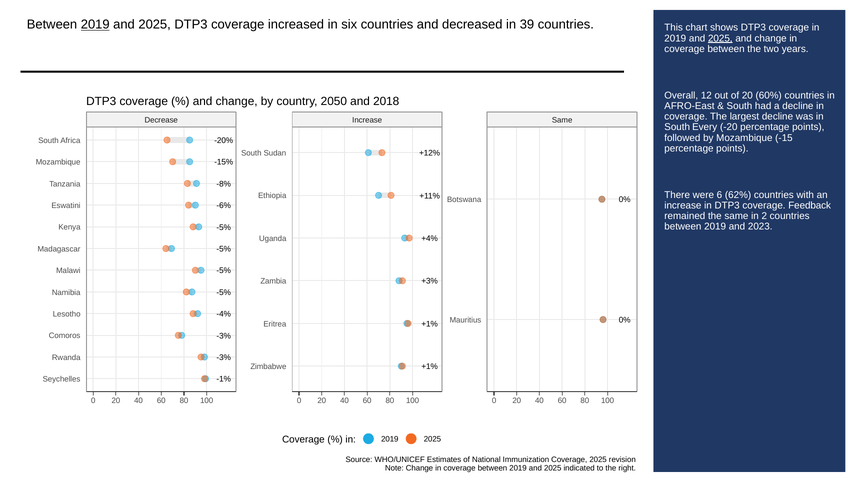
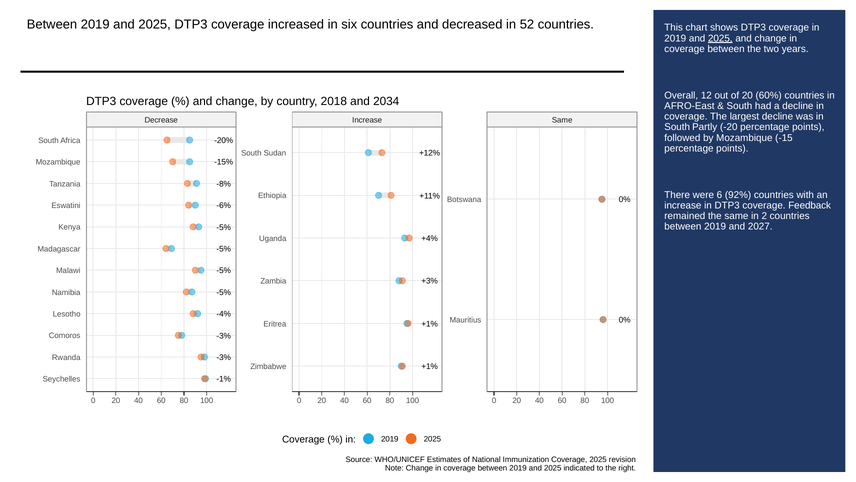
2019 at (95, 25) underline: present -> none
39: 39 -> 52
2050: 2050 -> 2018
2018: 2018 -> 2034
Every: Every -> Partly
62%: 62% -> 92%
2023: 2023 -> 2027
